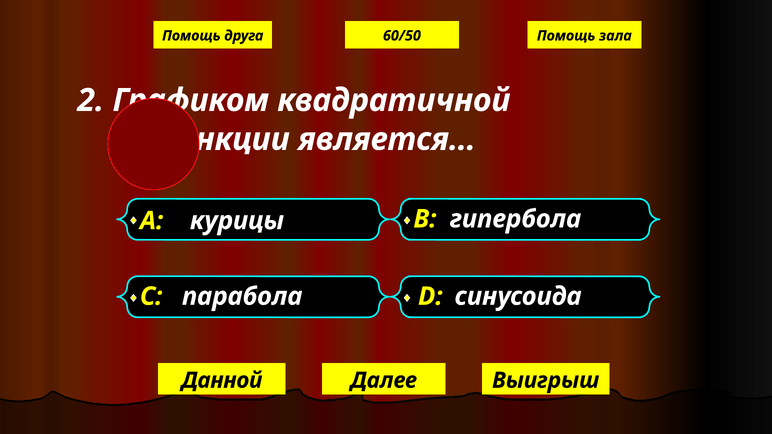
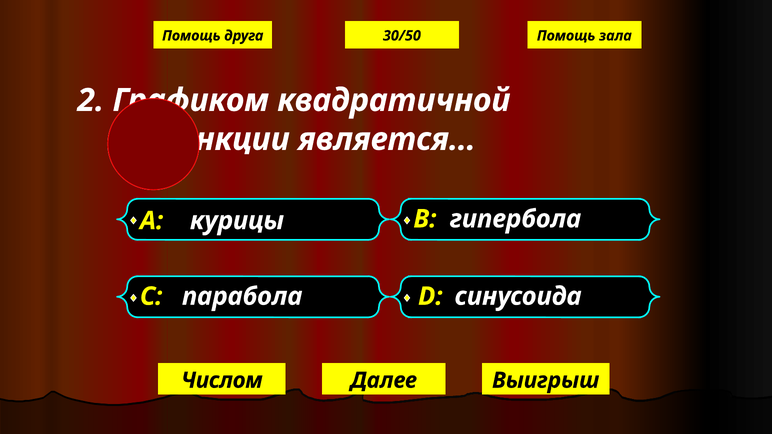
60/50: 60/50 -> 30/50
Данной: Данной -> Числом
